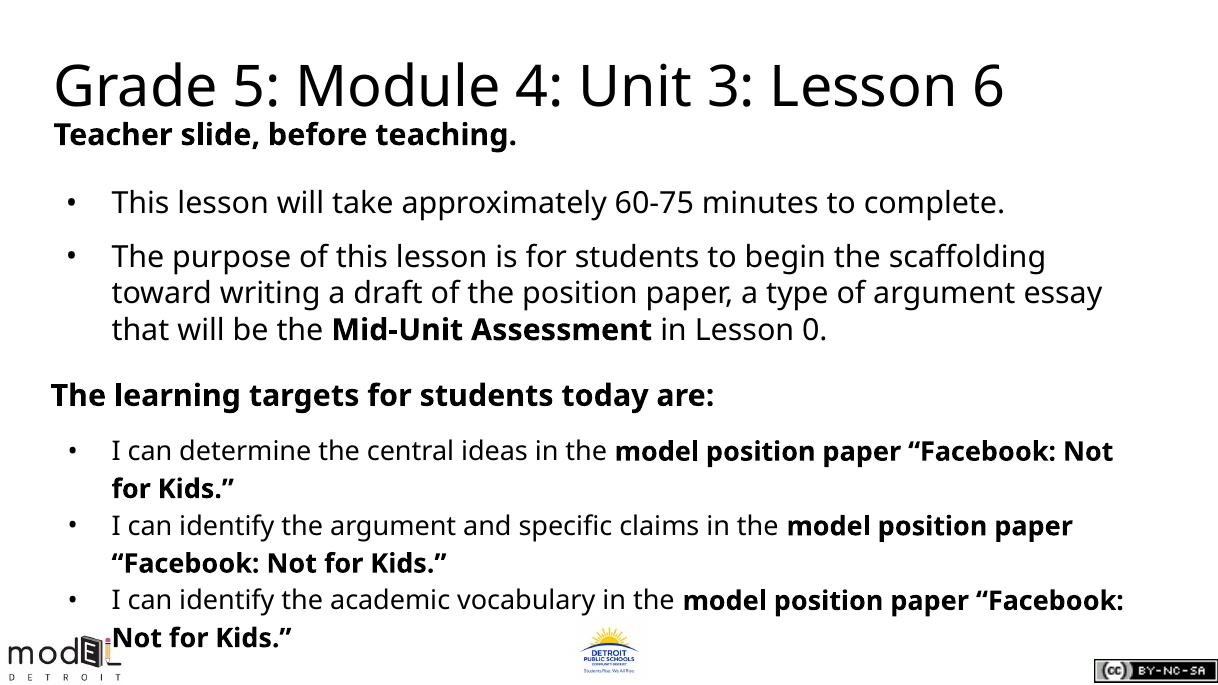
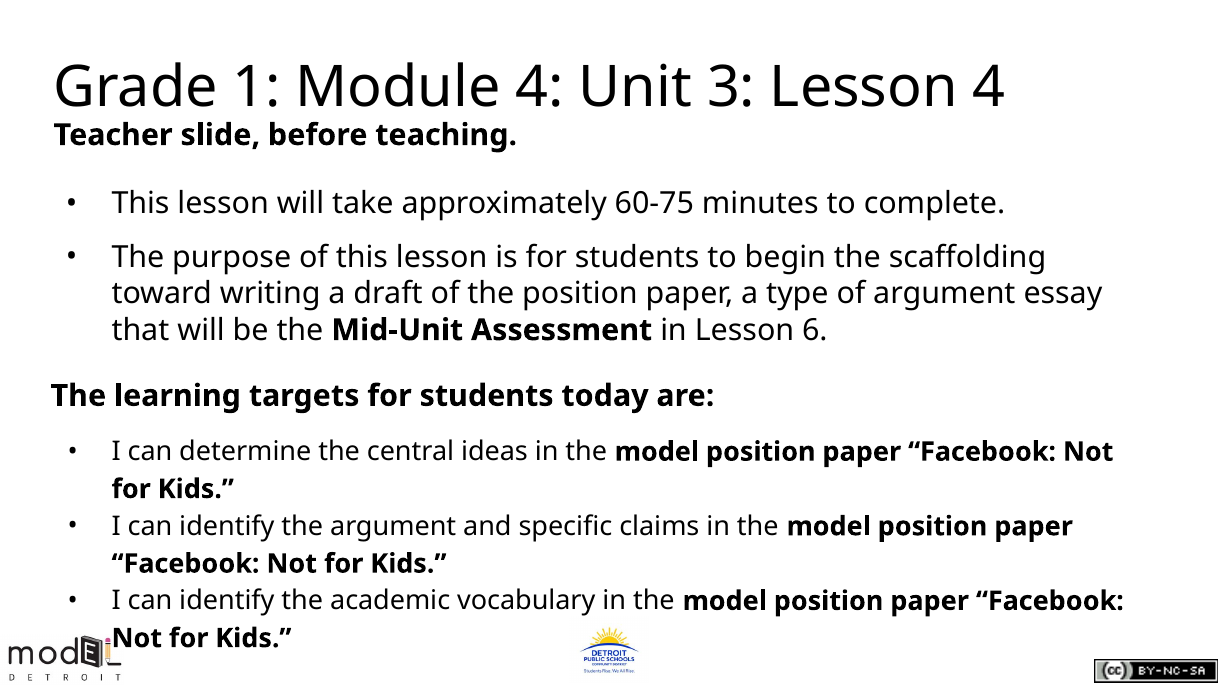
5: 5 -> 1
Lesson 6: 6 -> 4
0: 0 -> 6
